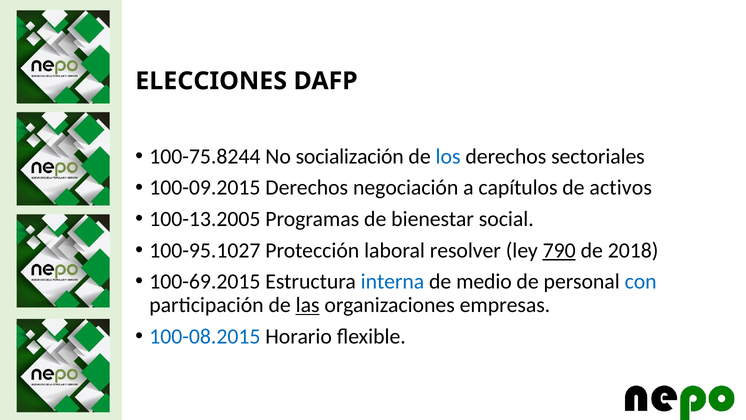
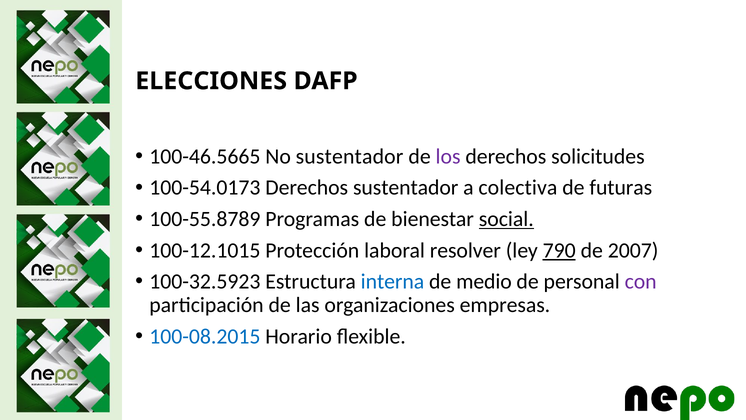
100-75.8244: 100-75.8244 -> 100-46.5665
No socialización: socialización -> sustentador
los colour: blue -> purple
sectoriales: sectoriales -> solicitudes
100-09.2015: 100-09.2015 -> 100-54.0173
Derechos negociación: negociación -> sustentador
capítulos: capítulos -> colectiva
activos: activos -> futuras
100-13.2005: 100-13.2005 -> 100-55.8789
social underline: none -> present
100-95.1027: 100-95.1027 -> 100-12.1015
2018: 2018 -> 2007
100-69.2015: 100-69.2015 -> 100-32.5923
con colour: blue -> purple
las underline: present -> none
